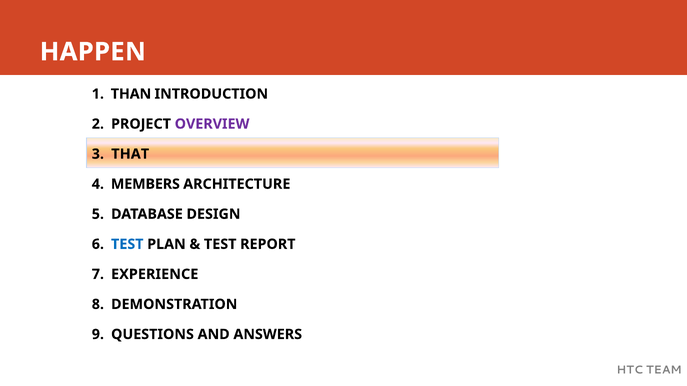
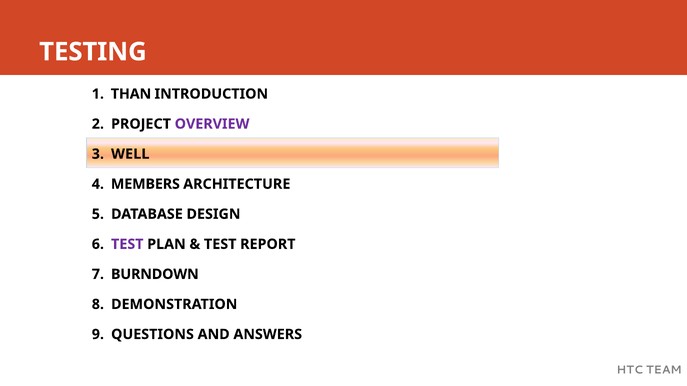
HAPPEN: HAPPEN -> TESTING
THAT: THAT -> WELL
TEST at (127, 244) colour: blue -> purple
EXPERIENCE: EXPERIENCE -> BURNDOWN
